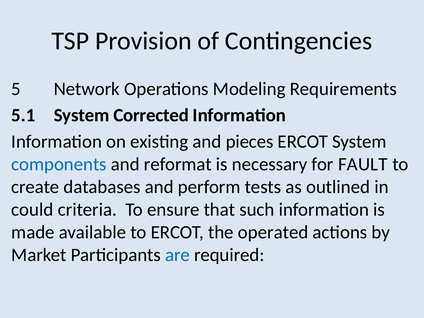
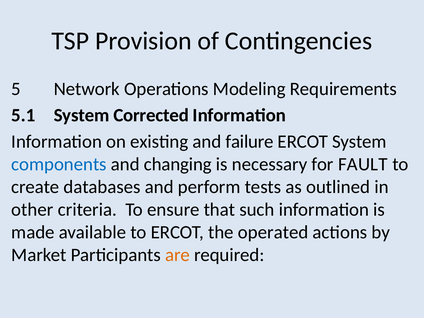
pieces: pieces -> failure
reformat: reformat -> changing
could: could -> other
are colour: blue -> orange
